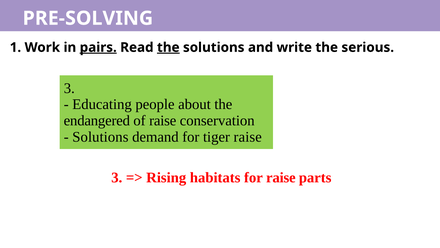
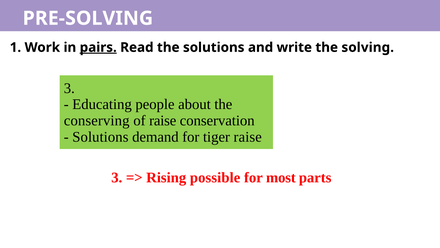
the at (168, 47) underline: present -> none
serious: serious -> solving
endangered: endangered -> conserving
habitats: habitats -> possible
for raise: raise -> most
